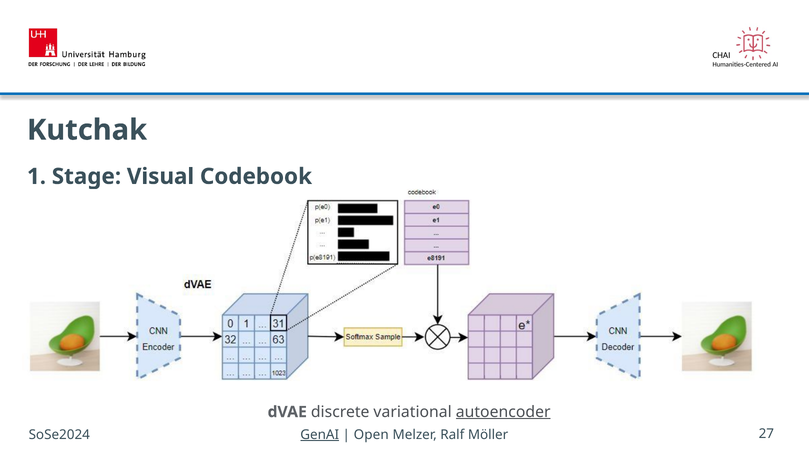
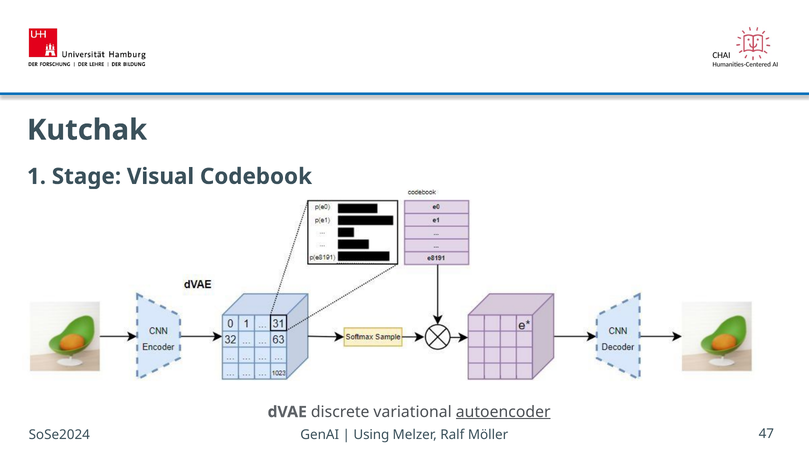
GenAI underline: present -> none
Open: Open -> Using
27: 27 -> 47
